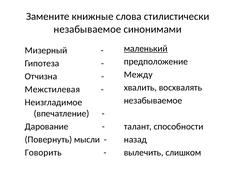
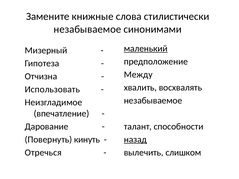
Межстилевая: Межстилевая -> Использовать
мысли: мысли -> кинуть
назад underline: none -> present
Говорить: Говорить -> Отречься
